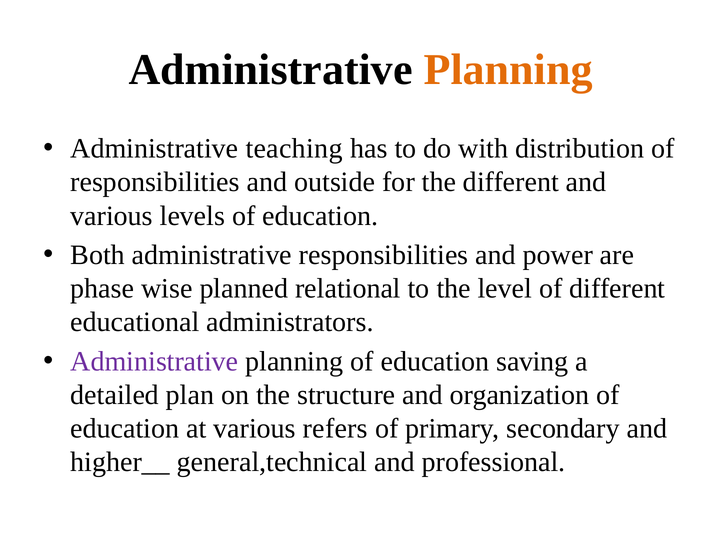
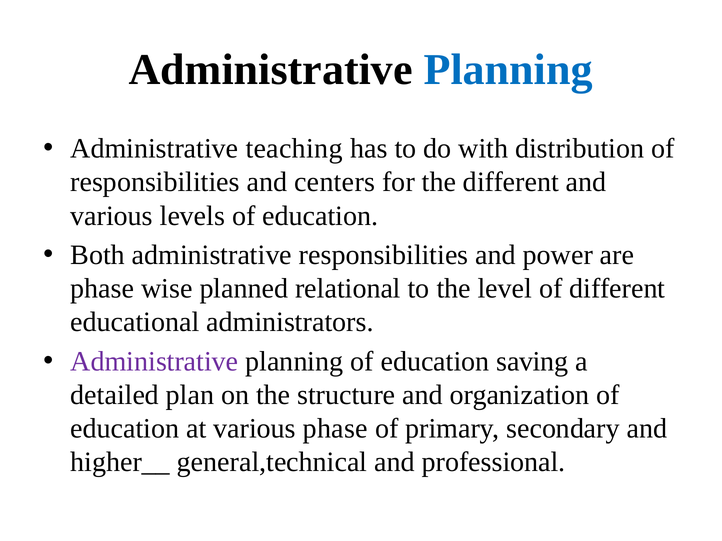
Planning at (508, 70) colour: orange -> blue
outside: outside -> centers
various refers: refers -> phase
